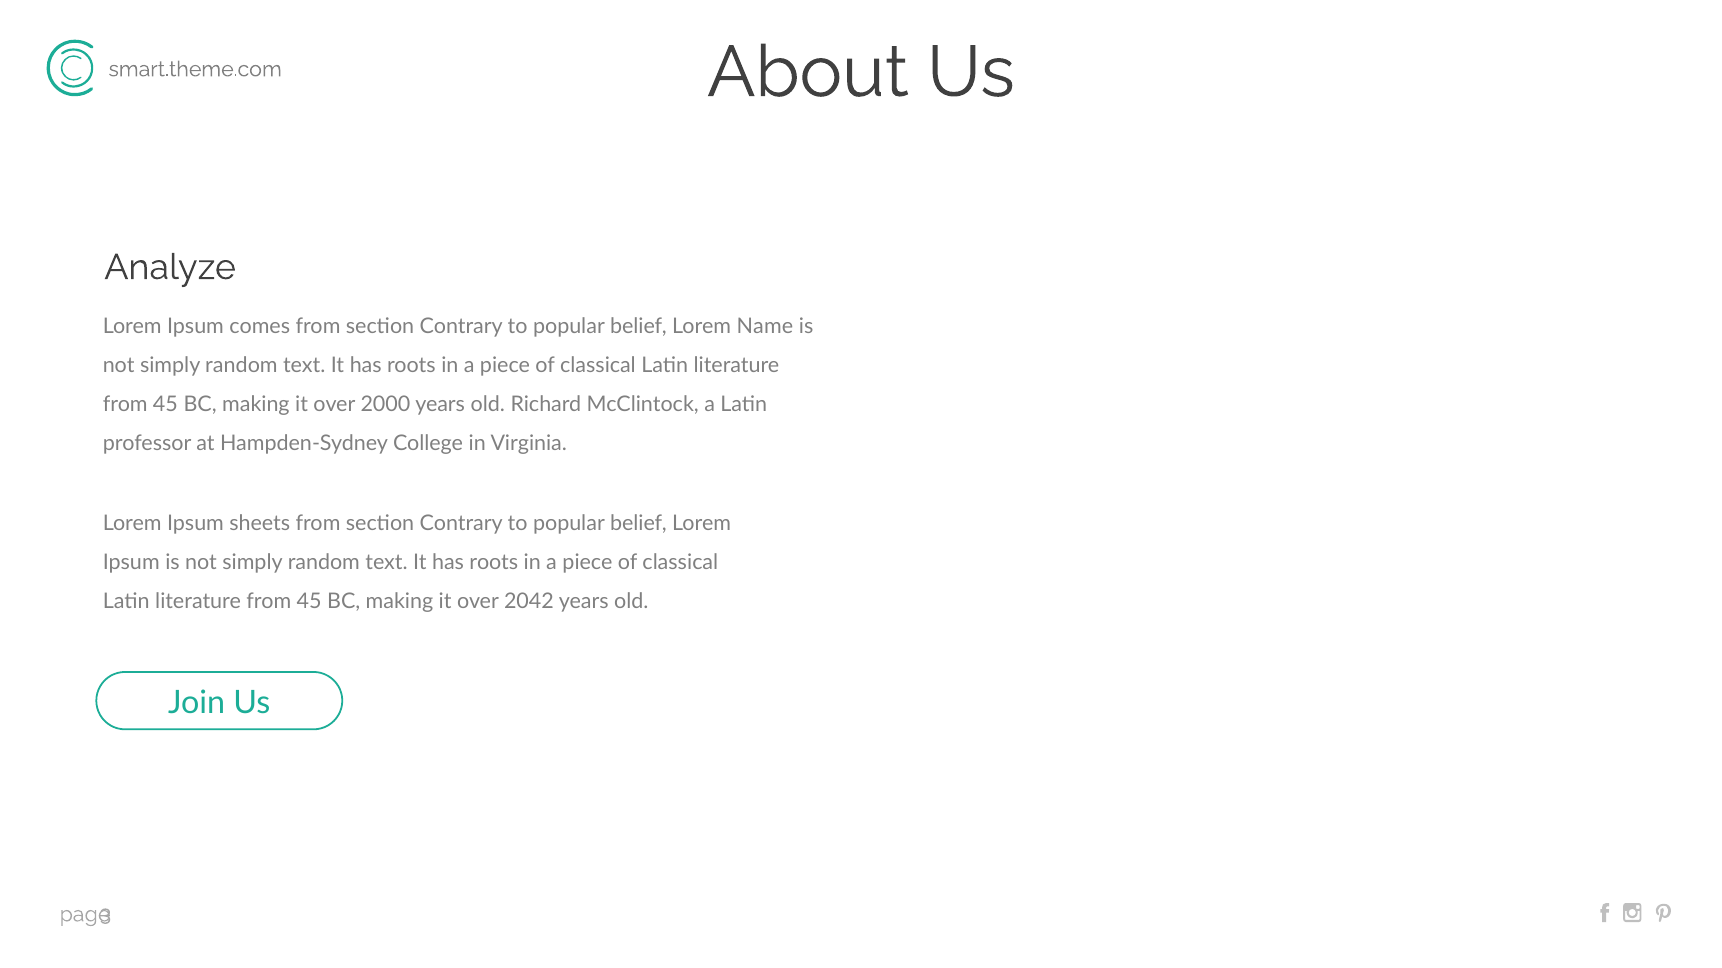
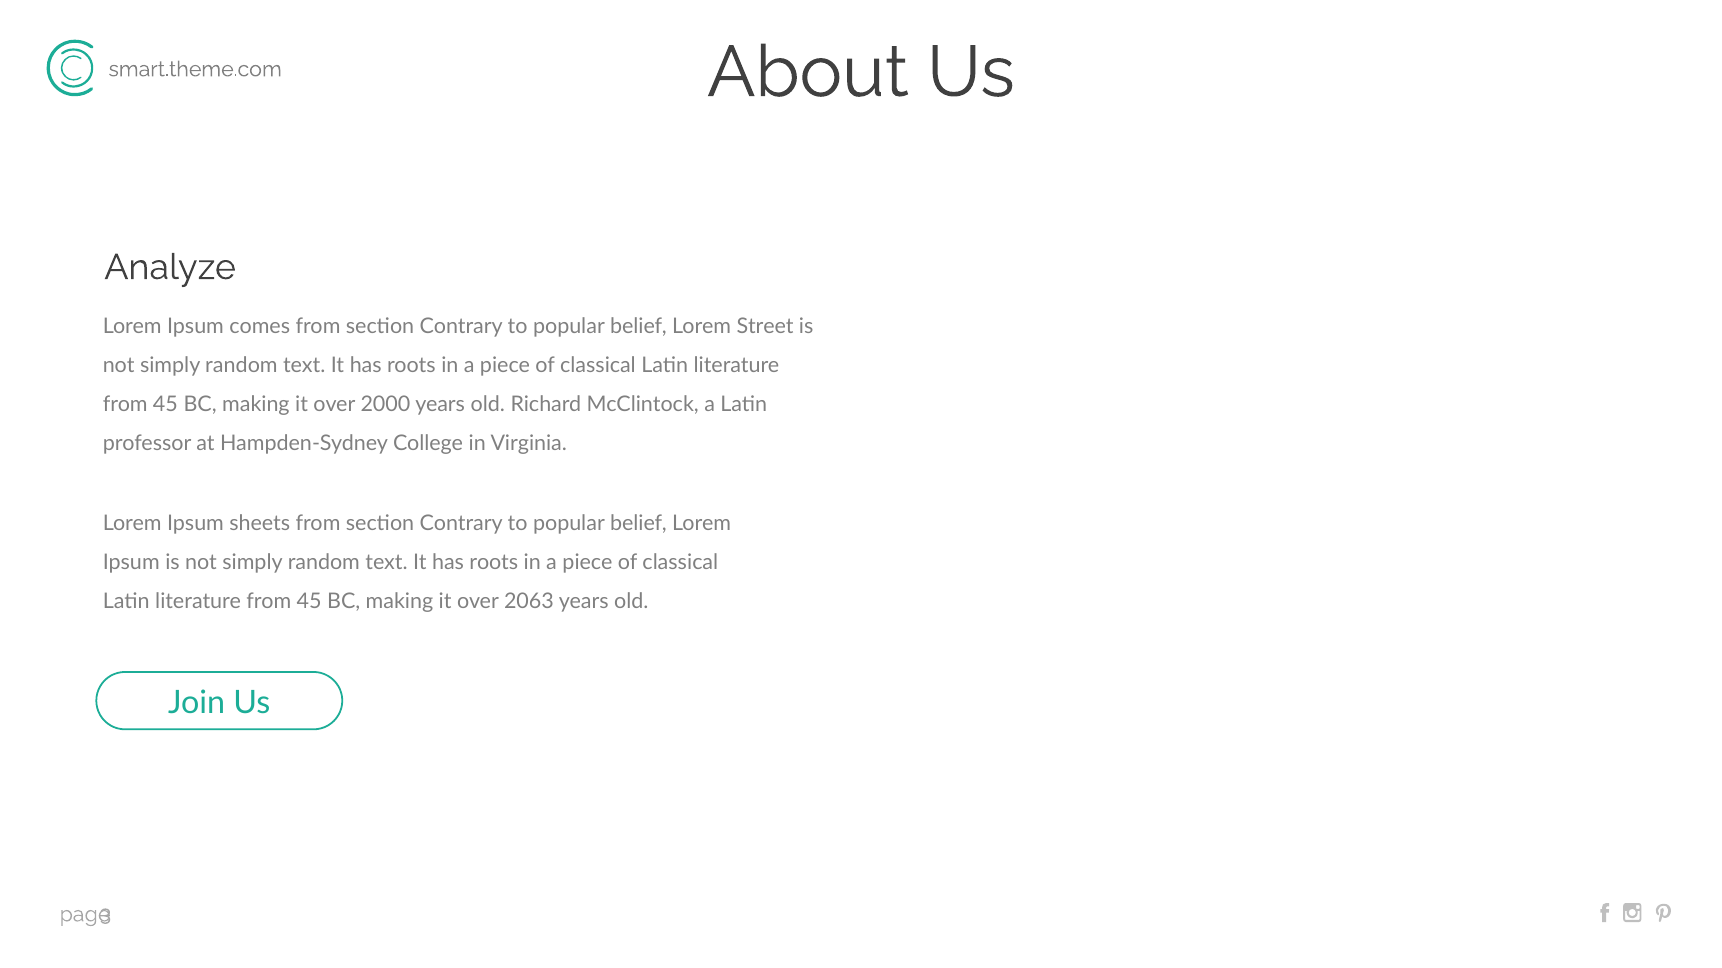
Name: Name -> Street
2042: 2042 -> 2063
